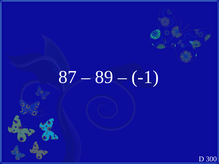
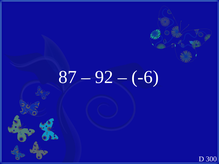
89: 89 -> 92
-1: -1 -> -6
